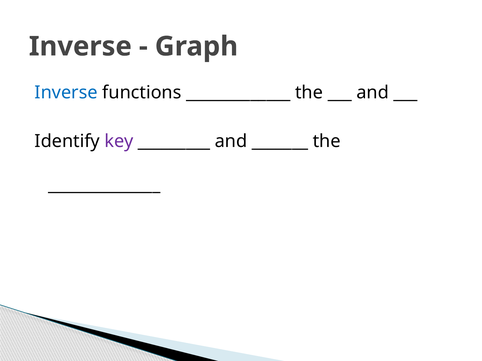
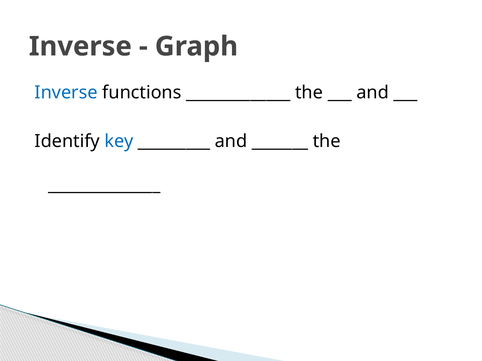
key colour: purple -> blue
